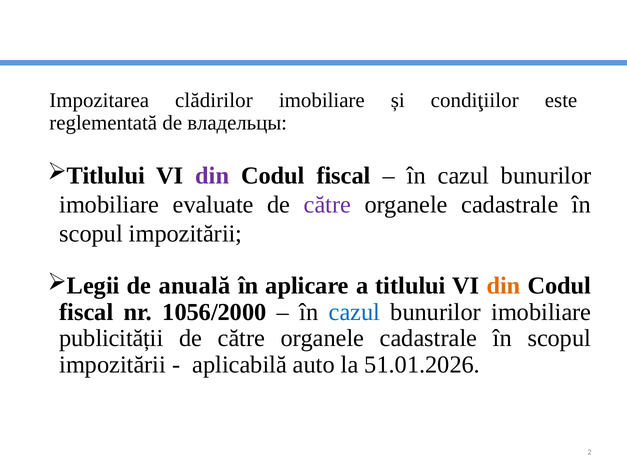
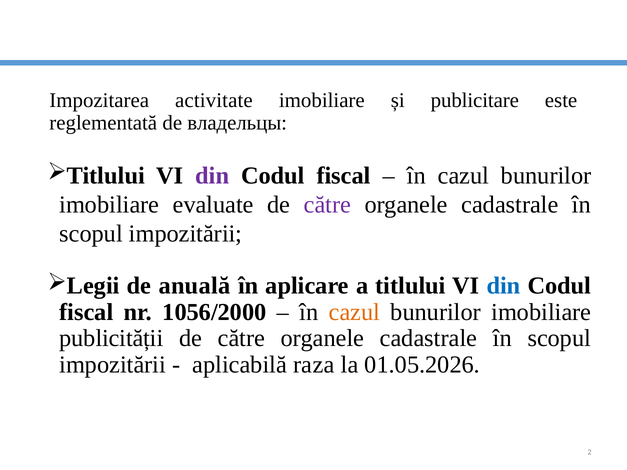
clădirilor: clădirilor -> activitate
condiţiilor: condiţiilor -> publicitare
din at (503, 286) colour: orange -> blue
cazul at (354, 312) colour: blue -> orange
auto: auto -> raza
51.01.2026: 51.01.2026 -> 01.05.2026
